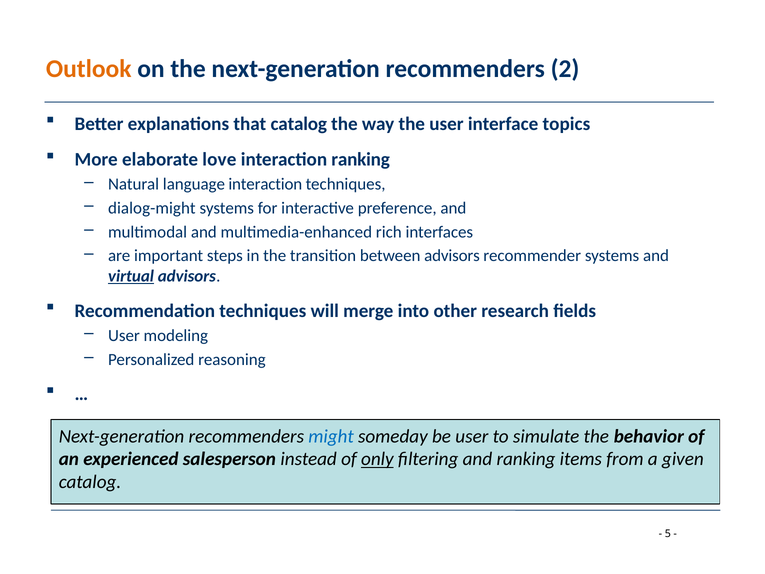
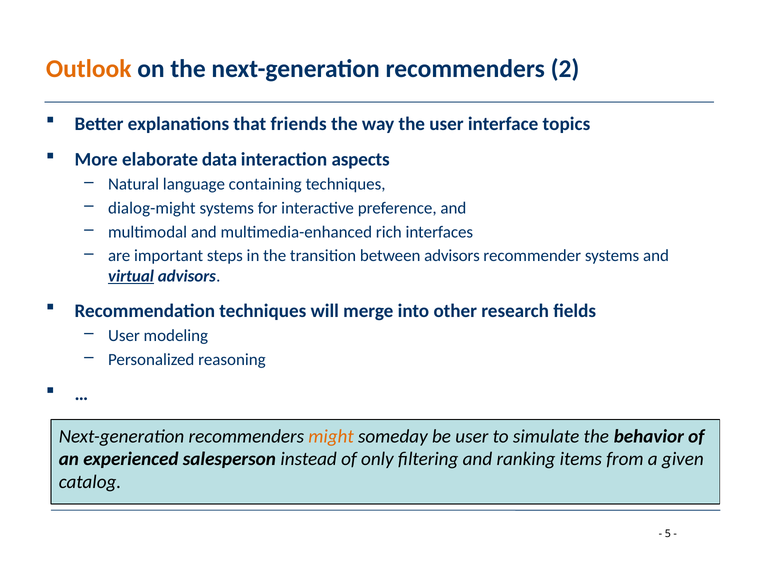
that catalog: catalog -> friends
love: love -> data
interaction ranking: ranking -> aspects
language interaction: interaction -> containing
might colour: blue -> orange
only underline: present -> none
